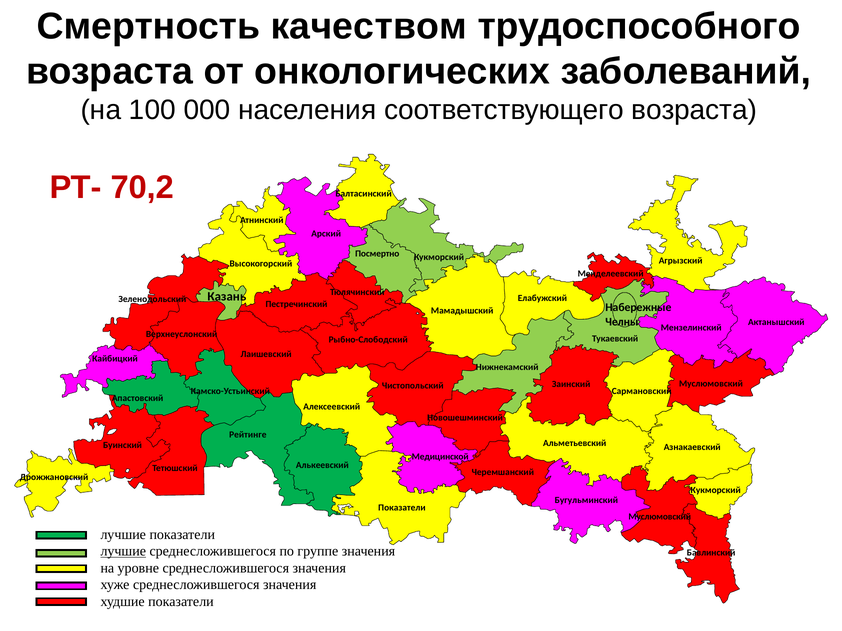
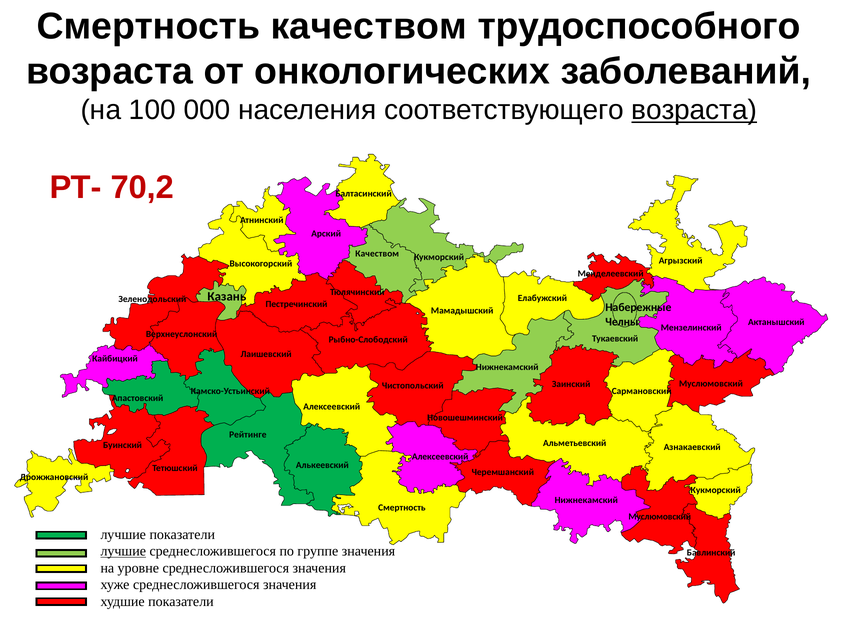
возраста at (694, 110) underline: none -> present
Посмертно at (377, 254): Посмертно -> Качеством
Медицинской at (440, 457): Медицинской -> Алексеевский
Бугульминский at (586, 501): Бугульминский -> Нижнекамский
Показатели at (402, 508): Показатели -> Смертность
